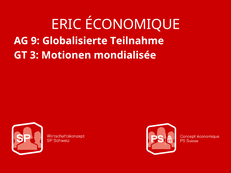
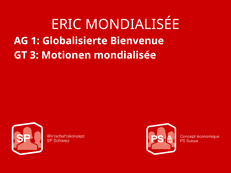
ERIC ÉCONOMIQUE: ÉCONOMIQUE -> MONDIALISÉE
9: 9 -> 1
Teilnahme: Teilnahme -> Bienvenue
